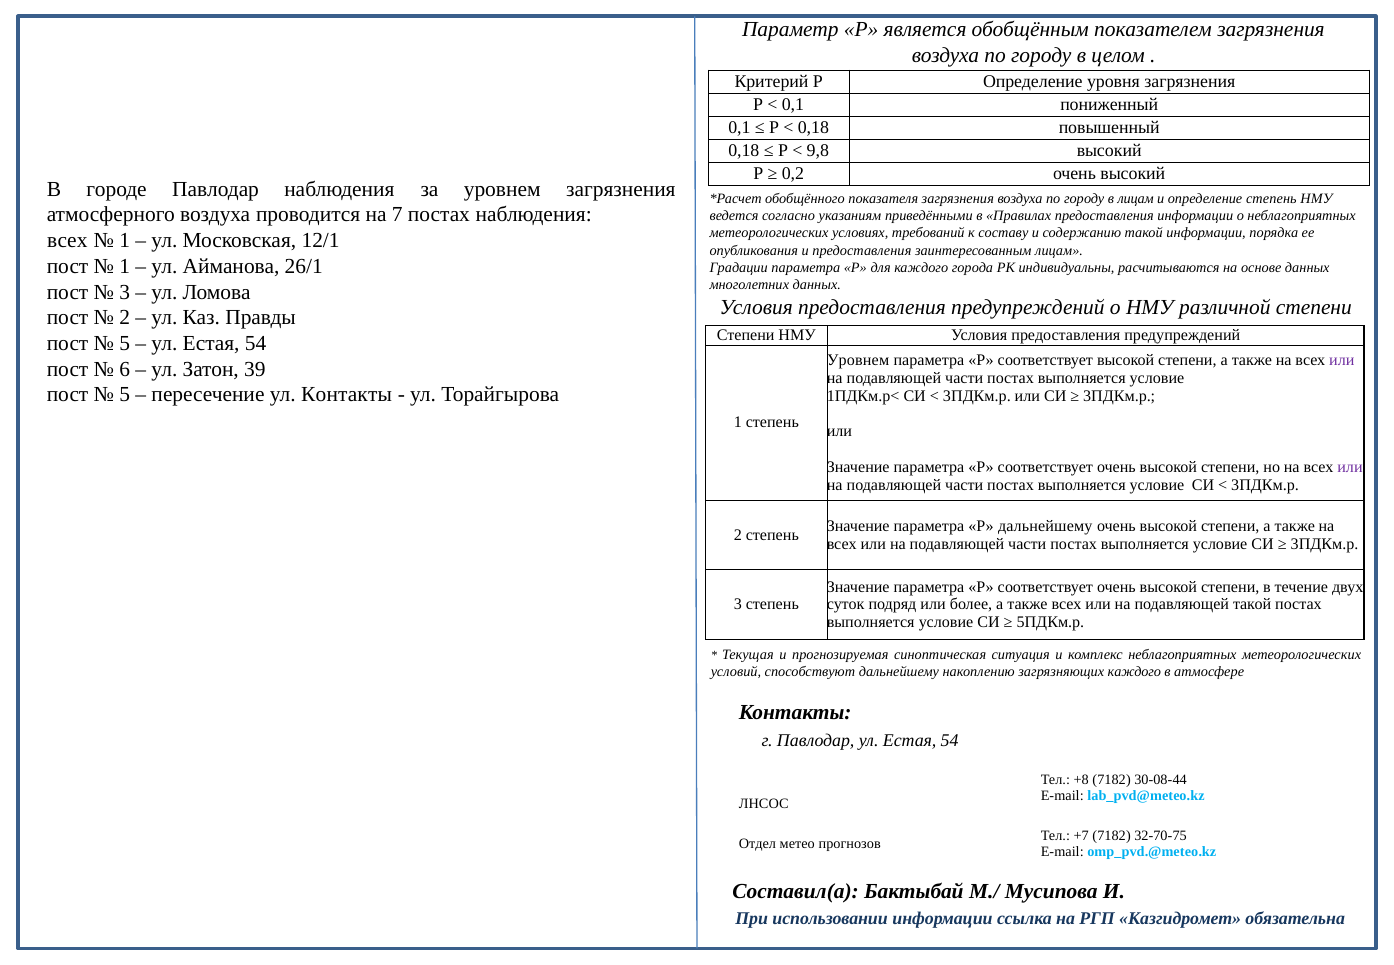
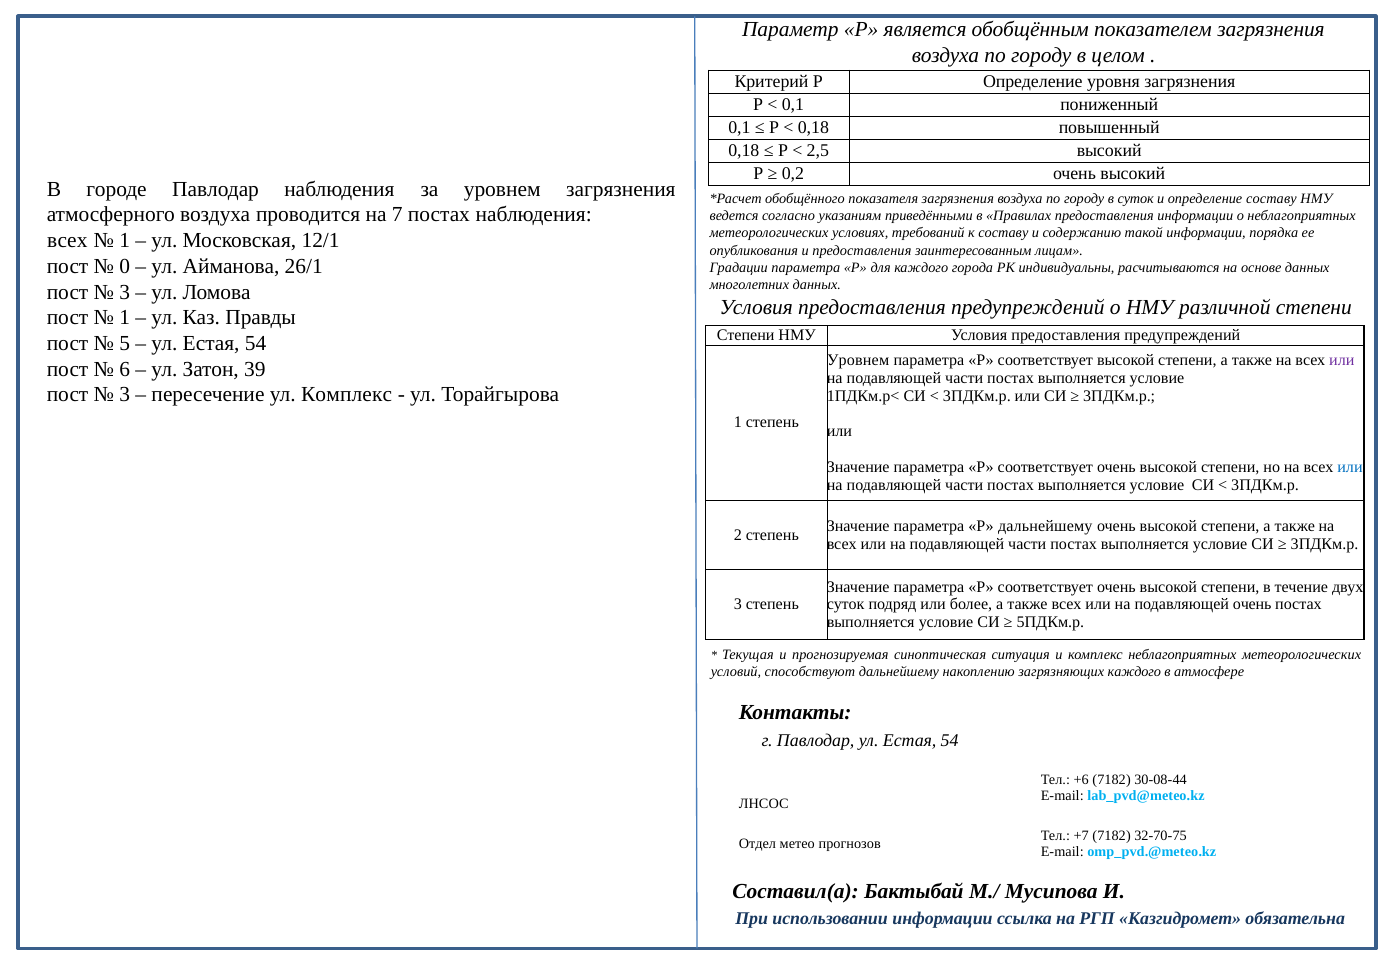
9,8: 9,8 -> 2,5
в лицам: лицам -> суток
определение степень: степень -> составу
1 at (125, 266): 1 -> 0
2 at (125, 318): 2 -> 1
5 at (125, 395): 5 -> 3
ул Контакты: Контакты -> Комплекс
или at (1350, 467) colour: purple -> blue
подавляющей такой: такой -> очень
+8: +8 -> +6
